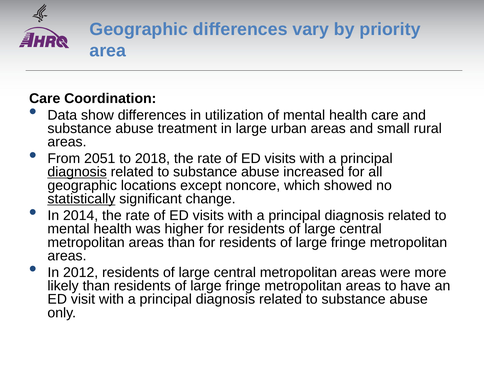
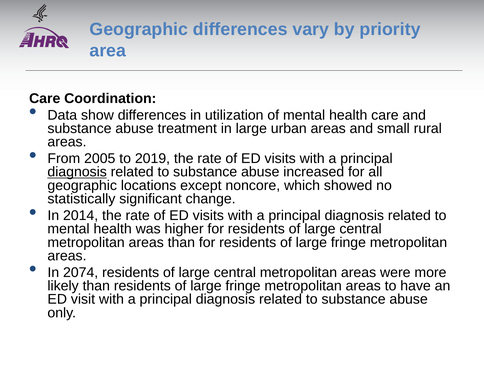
2051: 2051 -> 2005
2018: 2018 -> 2019
statistically underline: present -> none
2012: 2012 -> 2074
